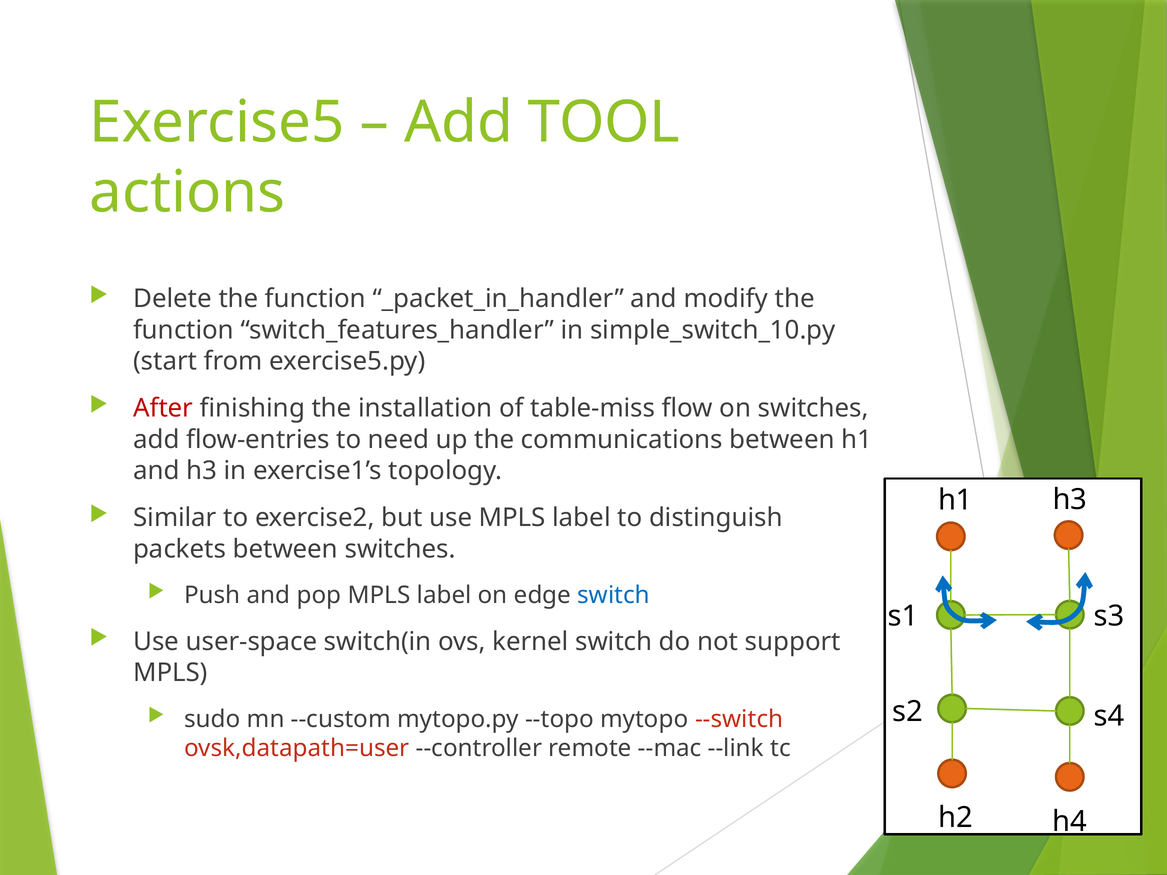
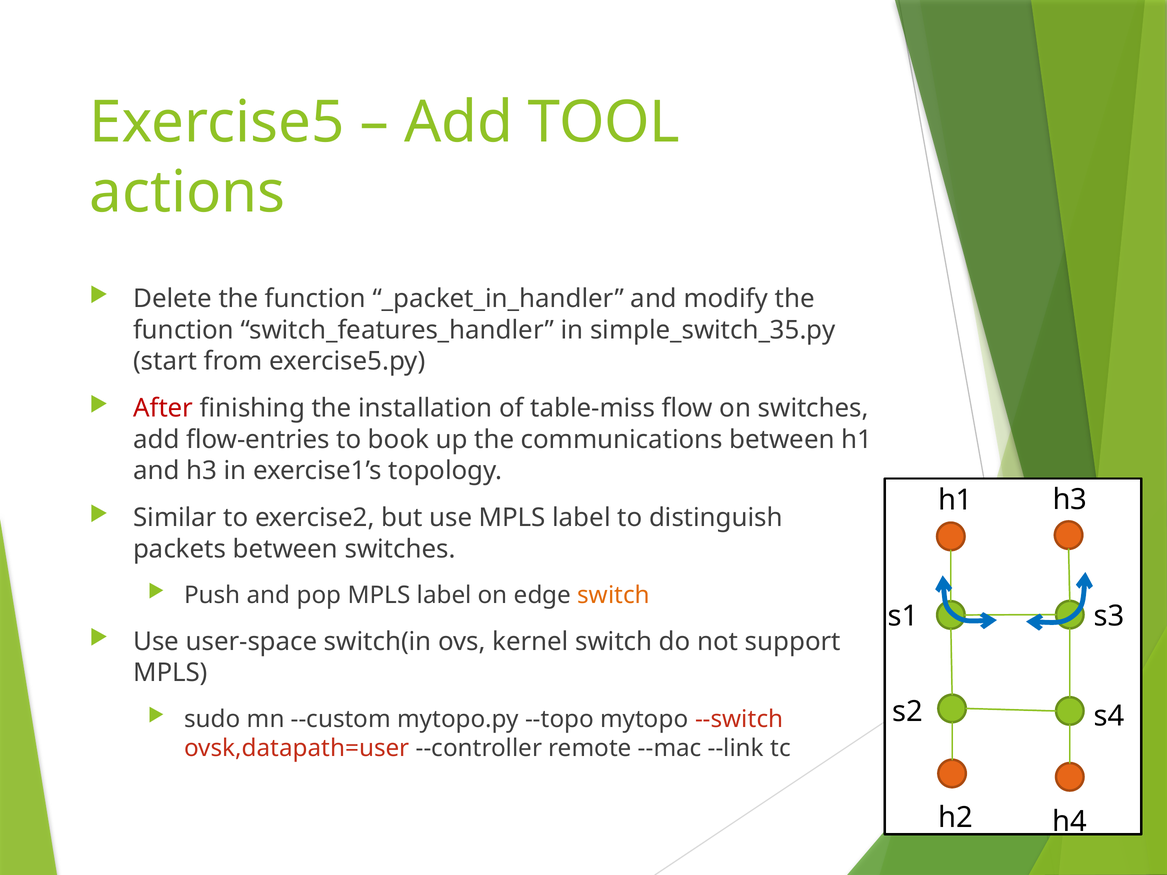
simple_switch_10.py: simple_switch_10.py -> simple_switch_35.py
need: need -> book
switch at (614, 595) colour: blue -> orange
